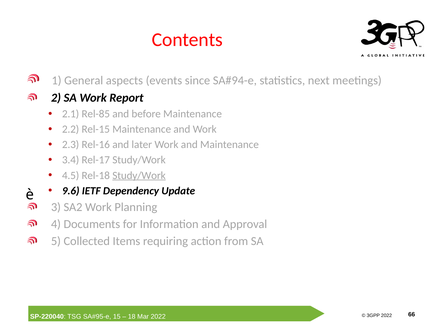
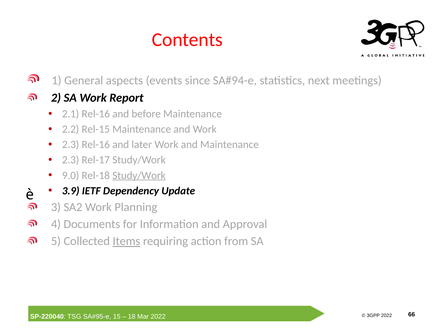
2.1 Rel-85: Rel-85 -> Rel-16
3.4 at (71, 160): 3.4 -> 2.3
4.5: 4.5 -> 9.0
9.6: 9.6 -> 3.9
Items underline: none -> present
